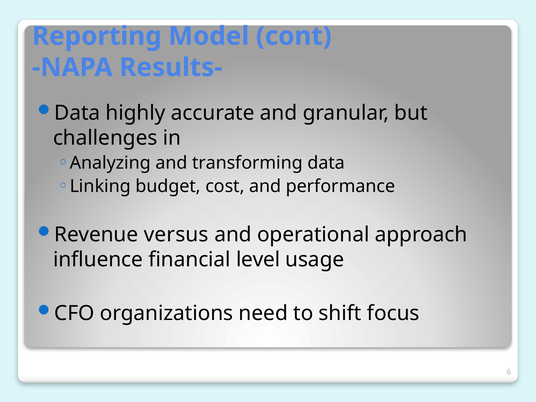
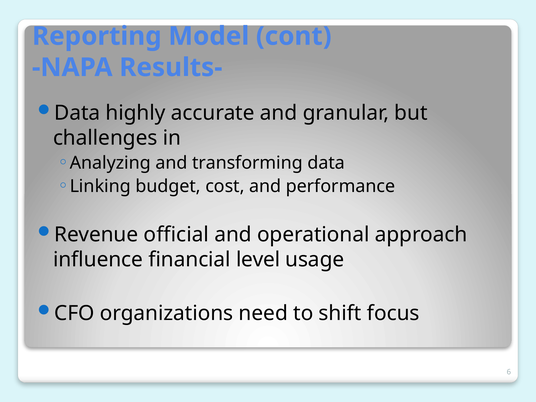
versus: versus -> official
